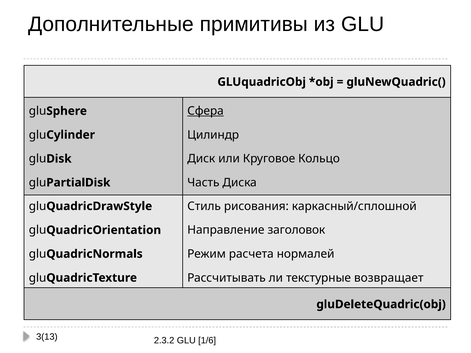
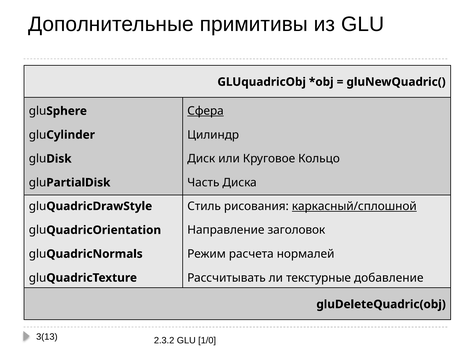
каркасный/сплошной underline: none -> present
возвращает: возвращает -> добавление
1/6: 1/6 -> 1/0
